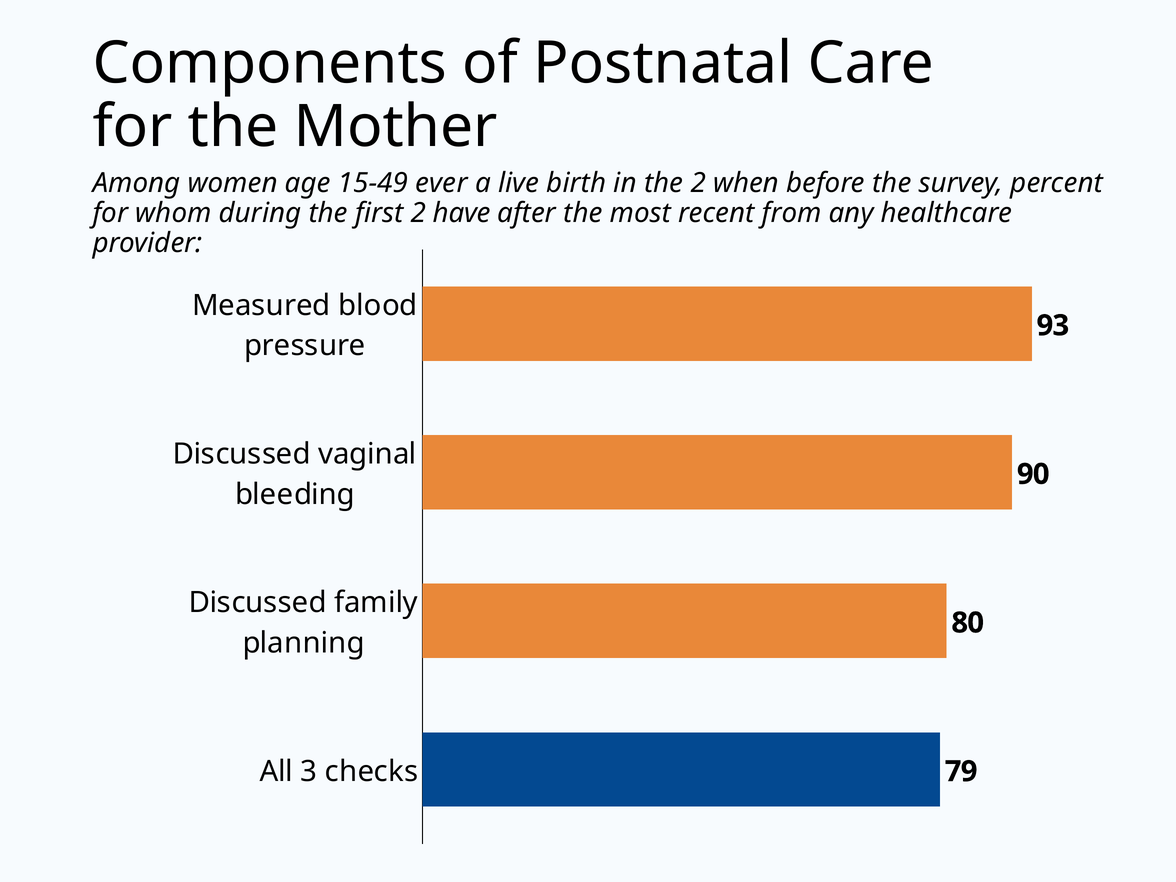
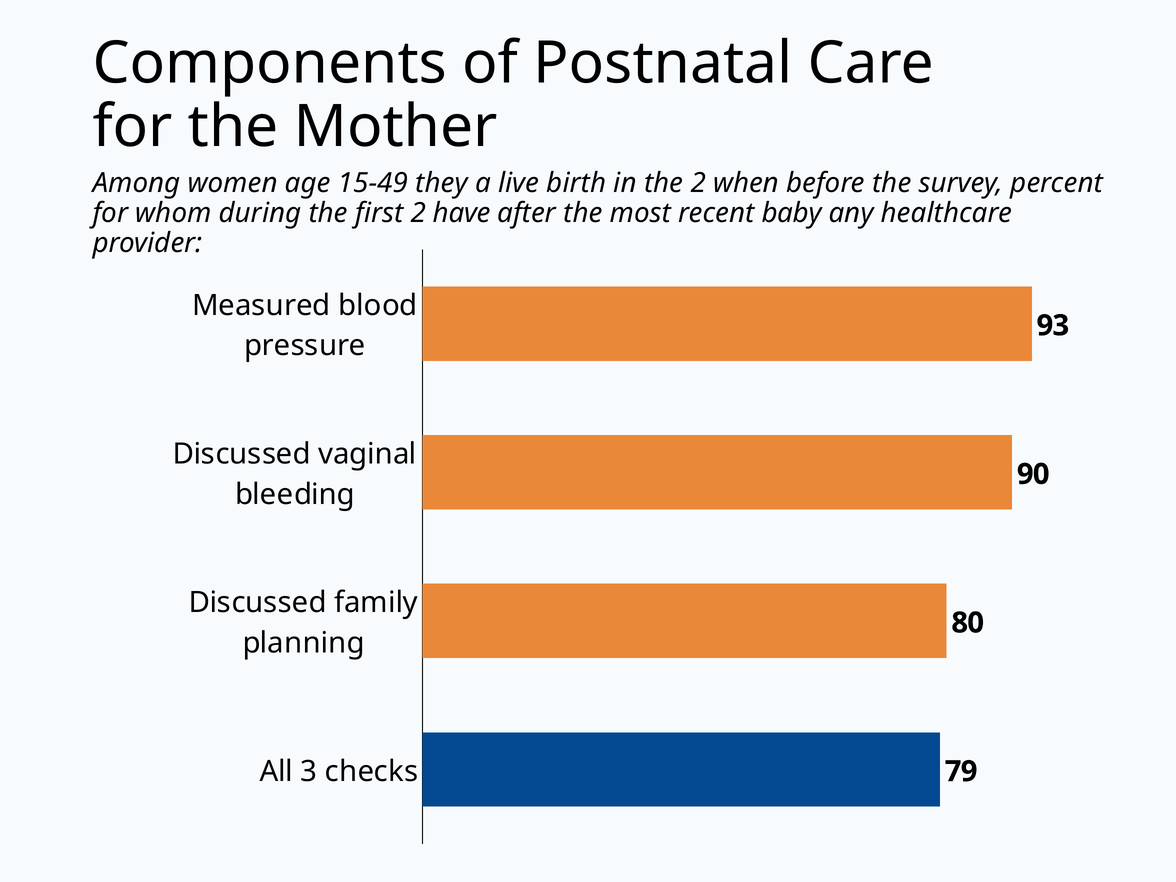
ever: ever -> they
from: from -> baby
